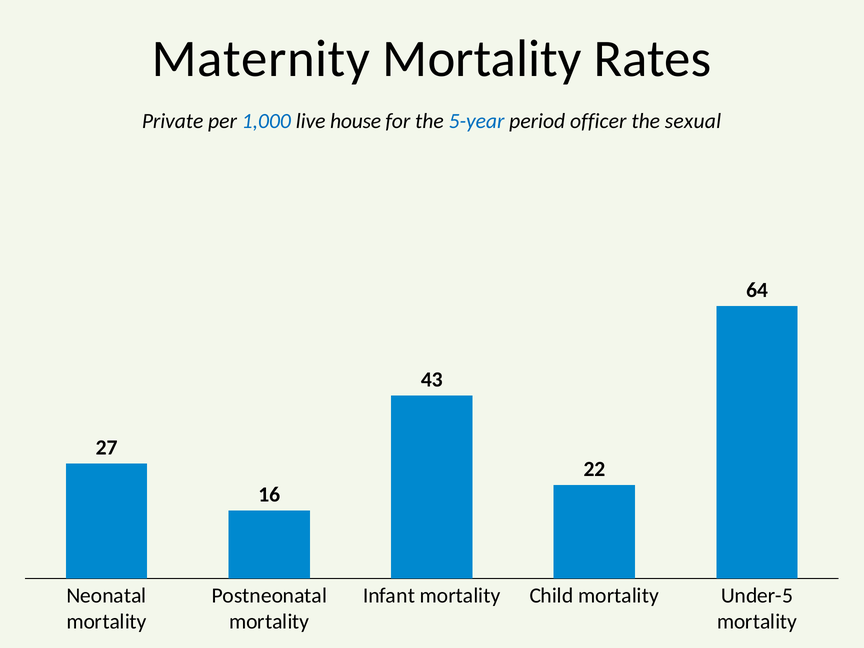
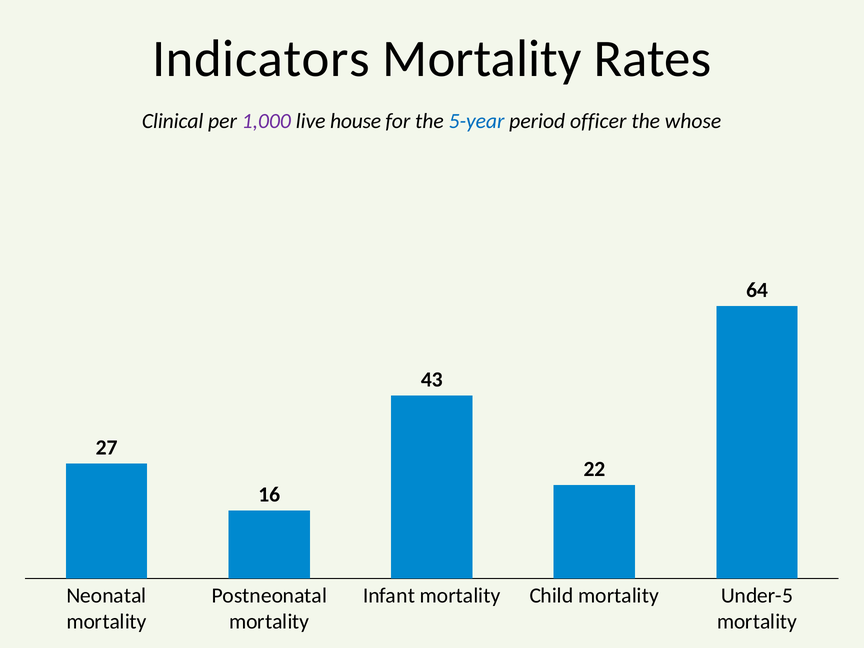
Maternity: Maternity -> Indicators
Private: Private -> Clinical
1,000 colour: blue -> purple
sexual: sexual -> whose
